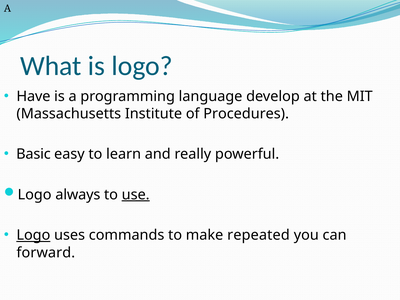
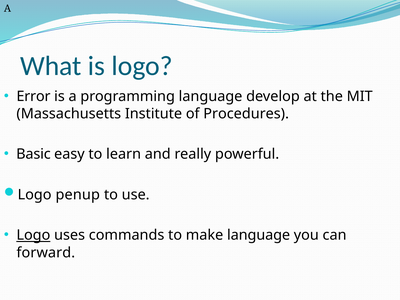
Have: Have -> Error
always: always -> penup
use underline: present -> none
make repeated: repeated -> language
